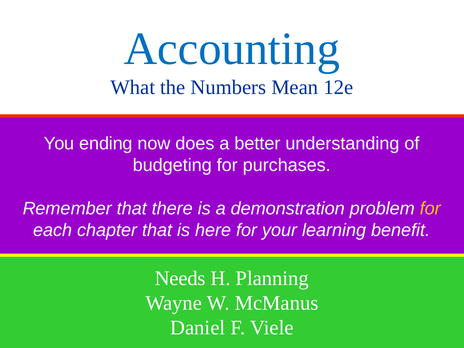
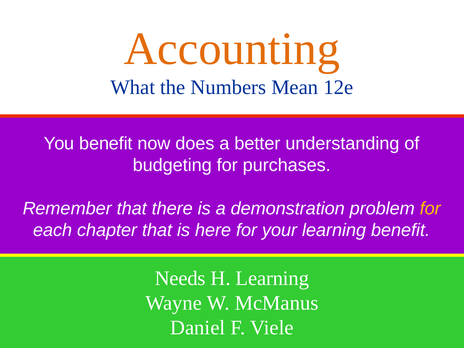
Accounting colour: blue -> orange
You ending: ending -> benefit
H Planning: Planning -> Learning
